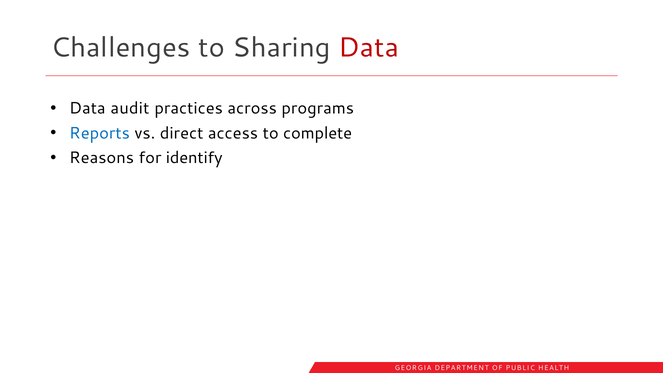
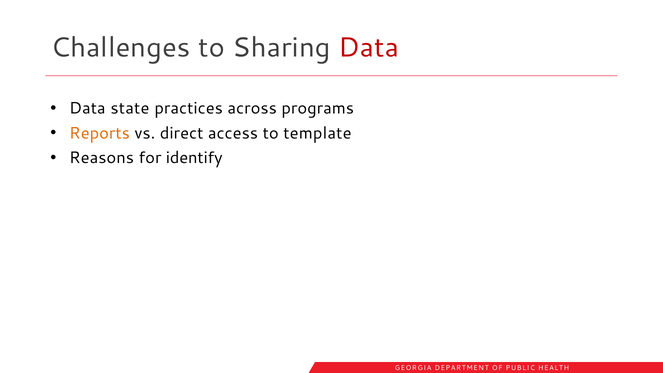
audit: audit -> state
Reports colour: blue -> orange
complete: complete -> template
